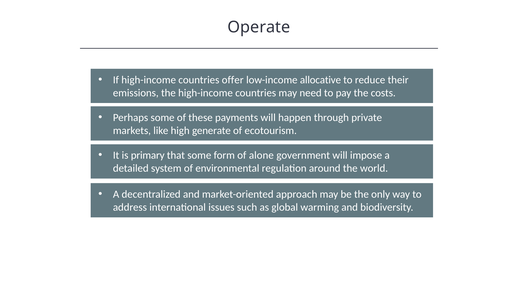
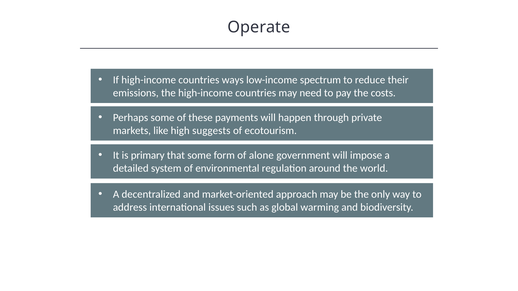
offer: offer -> ways
allocative: allocative -> spectrum
generate: generate -> suggests
